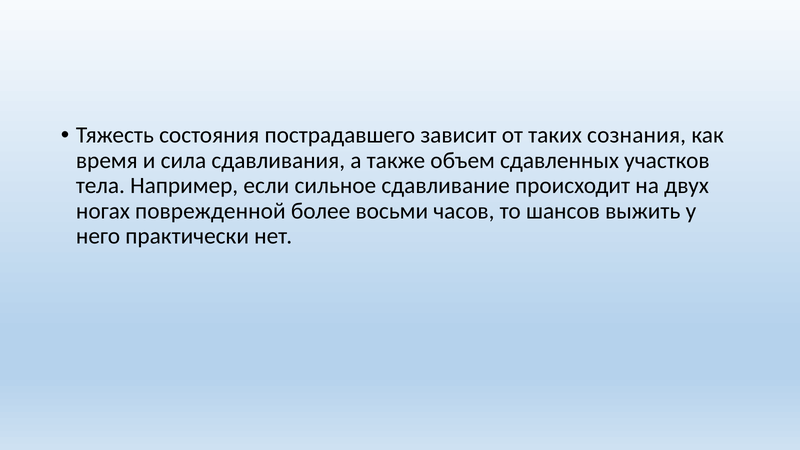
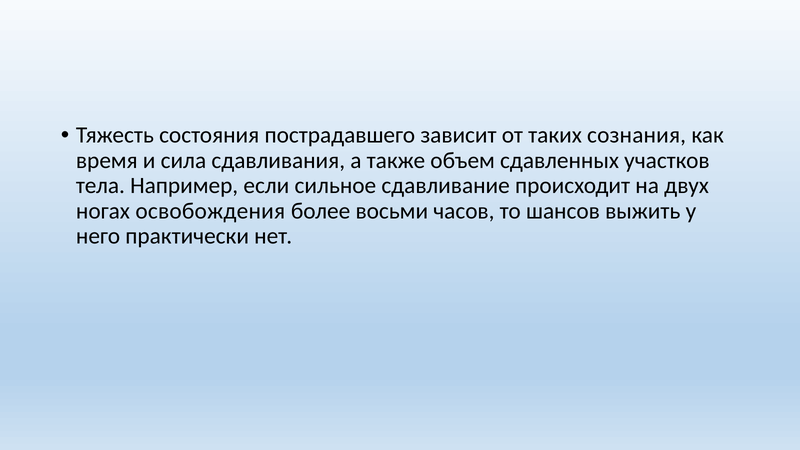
поврежденной: поврежденной -> освобождения
